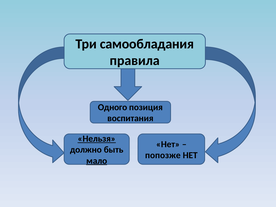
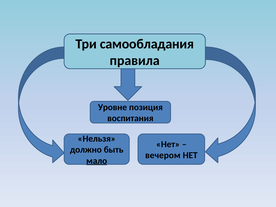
Одного: Одного -> Уровне
Нельзя underline: present -> none
попозже: попозже -> вечером
